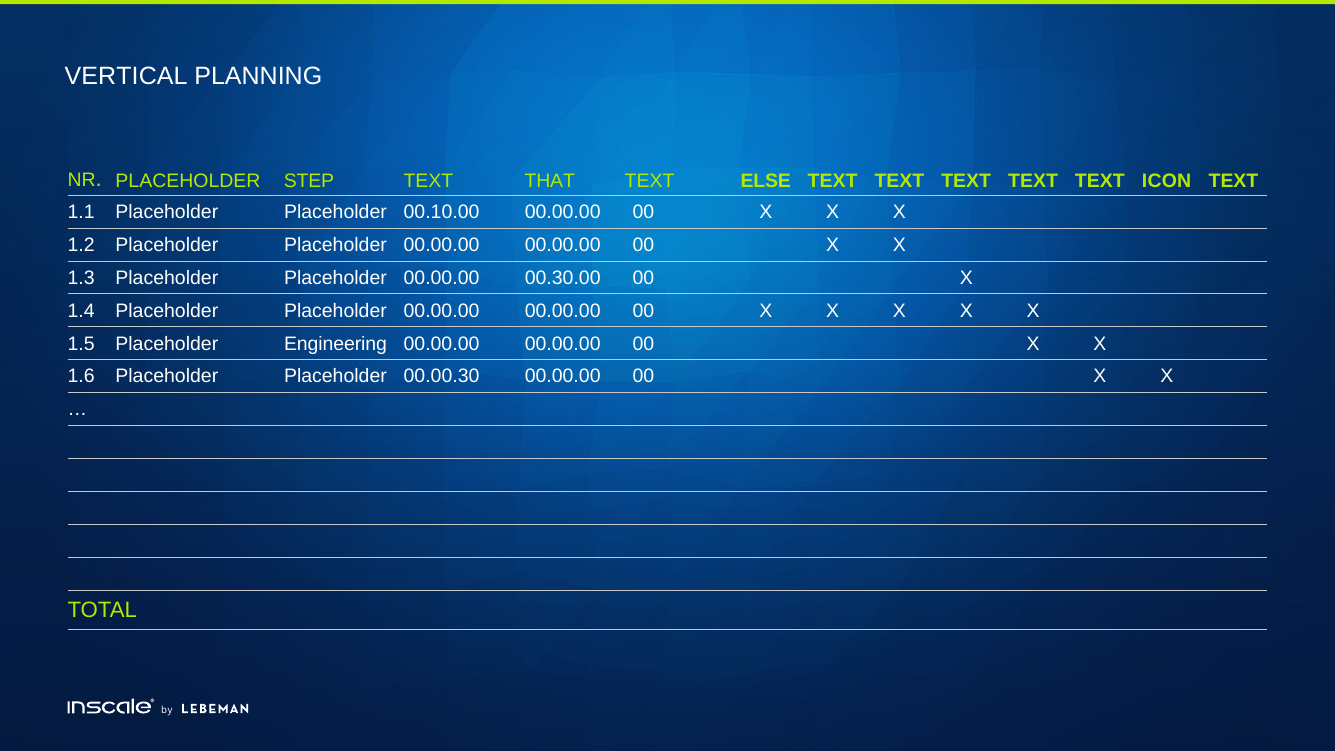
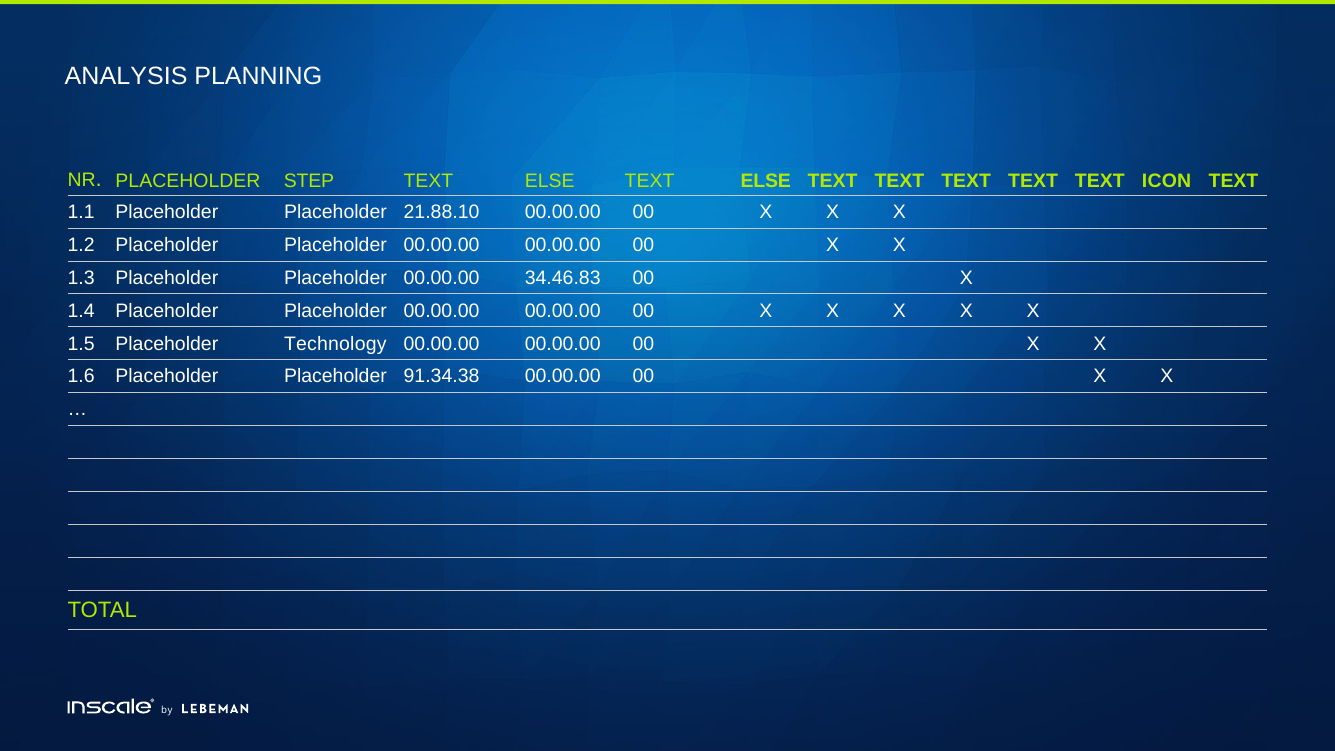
VERTICAL: VERTICAL -> ANALYSIS
THAT at (550, 181): THAT -> ELSE
00.10.00: 00.10.00 -> 21.88.10
00.30.00: 00.30.00 -> 34.46.83
Engineering: Engineering -> Technology
00.00.30: 00.00.30 -> 91.34.38
